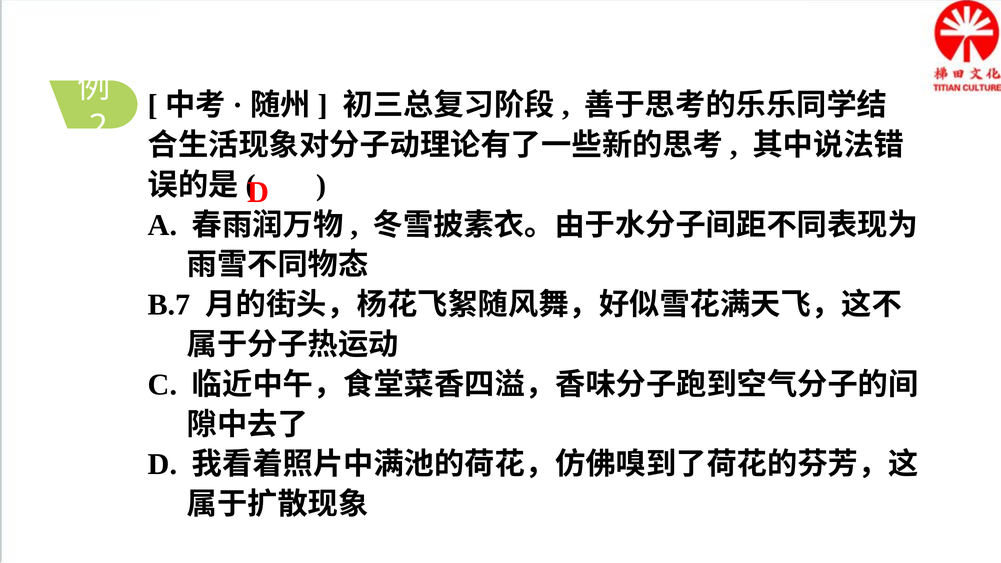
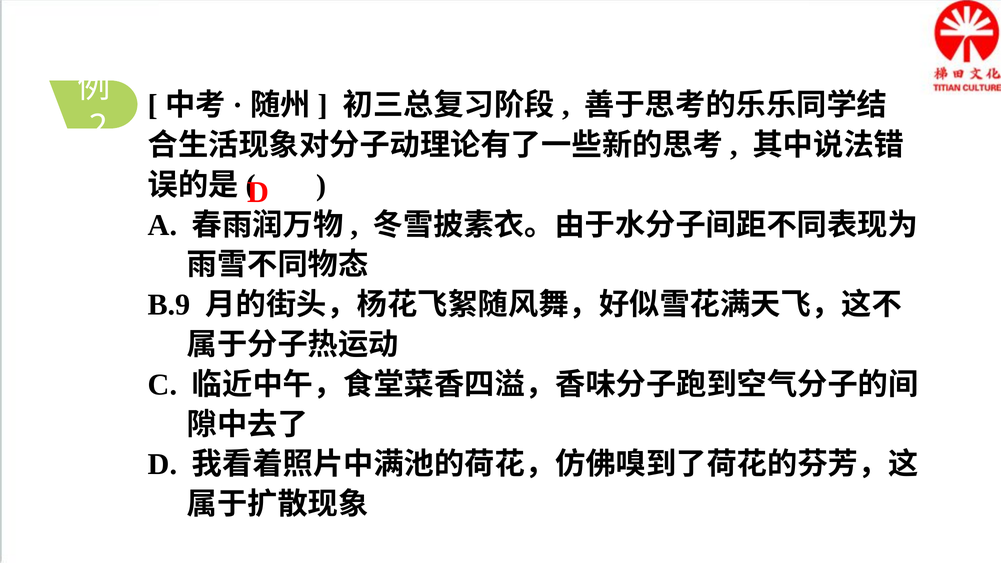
B.7: B.7 -> B.9
